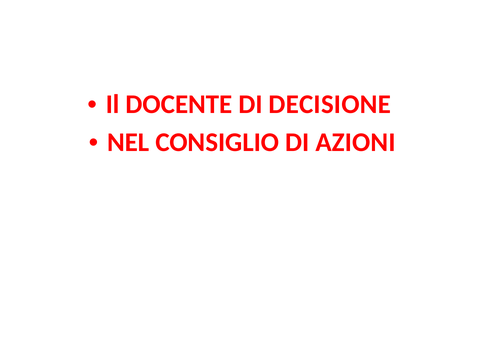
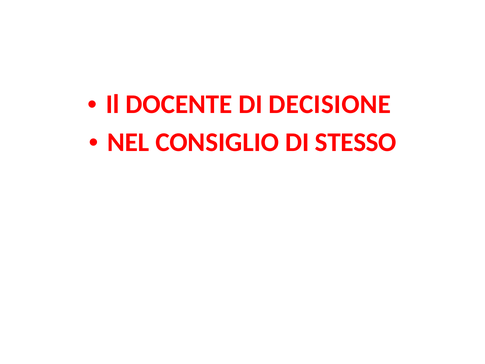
AZIONI: AZIONI -> STESSO
